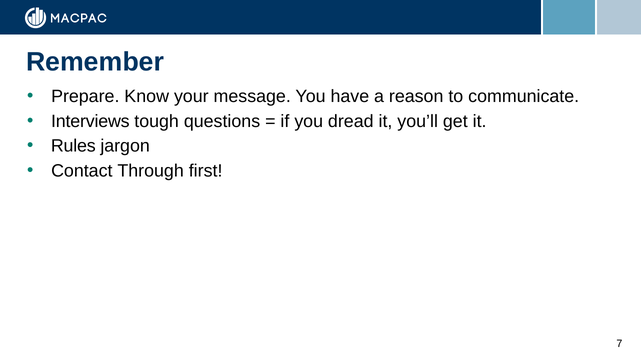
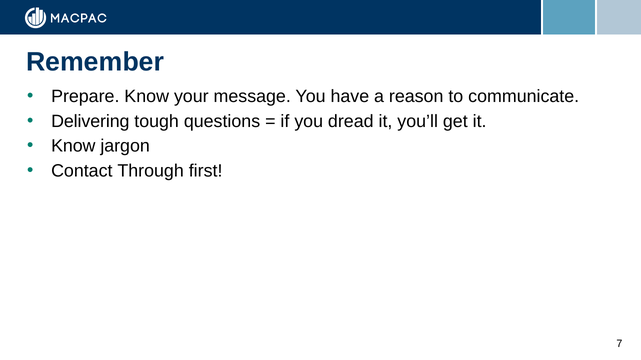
Interviews: Interviews -> Delivering
Rules at (73, 146): Rules -> Know
